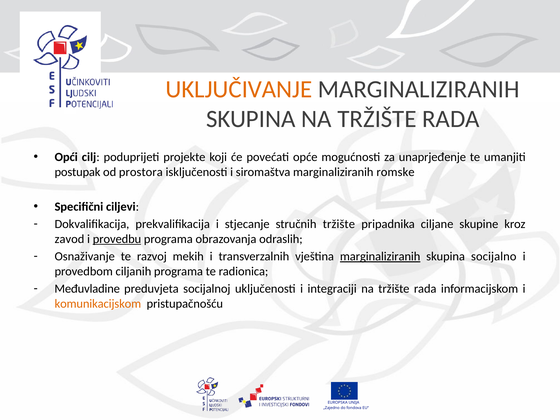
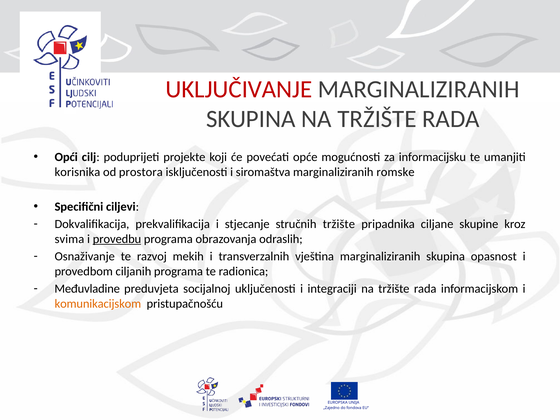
UKLJUČIVANJE colour: orange -> red
unaprjeđenje: unaprjeđenje -> informacijsku
postupak: postupak -> korisnika
zavod: zavod -> svima
marginaliziranih at (380, 256) underline: present -> none
socijalno: socijalno -> opasnost
